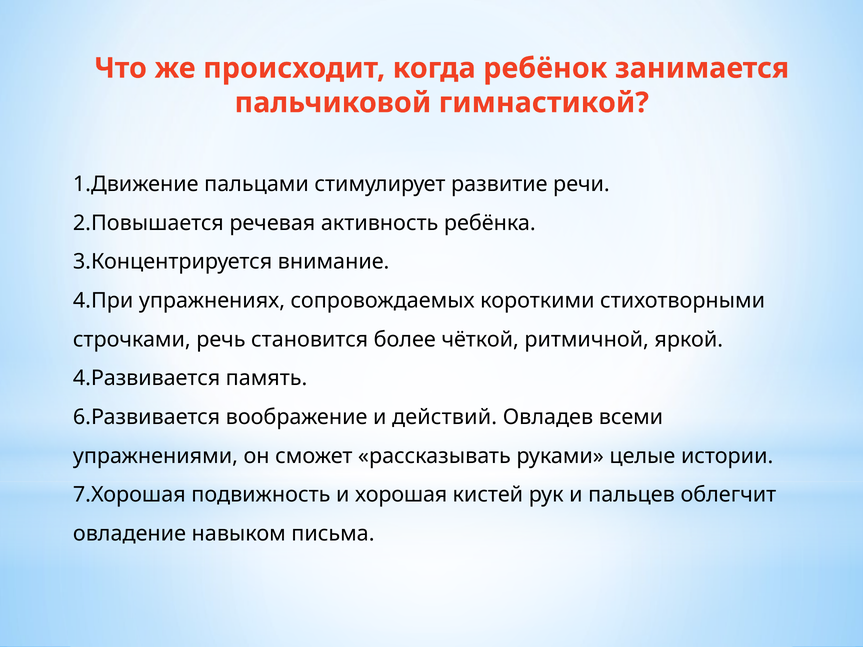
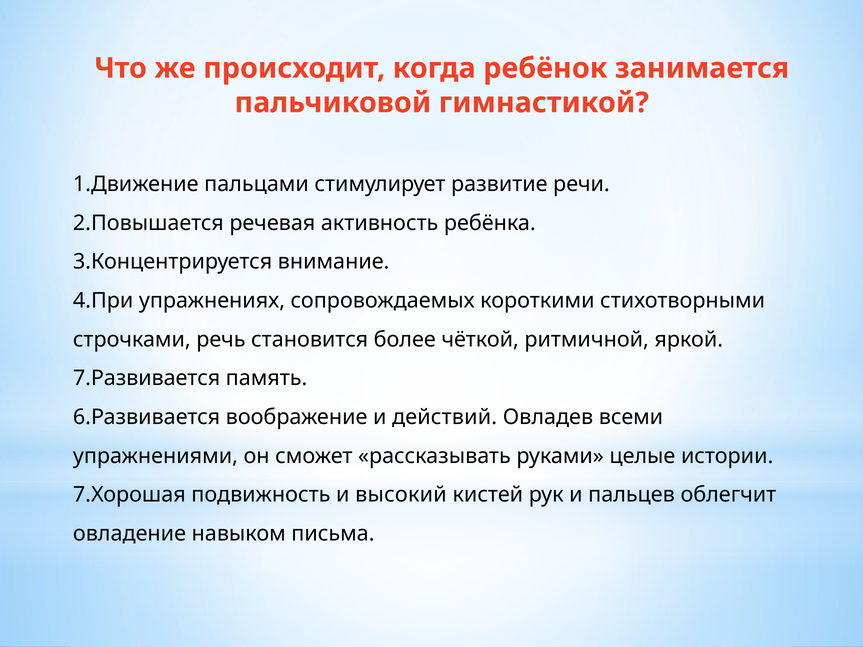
4.Развивается: 4.Развивается -> 7.Развивается
хорошая: хорошая -> высокий
